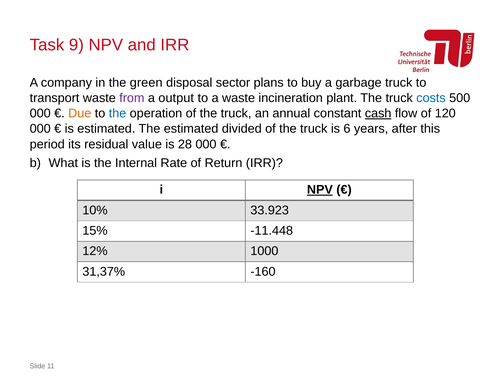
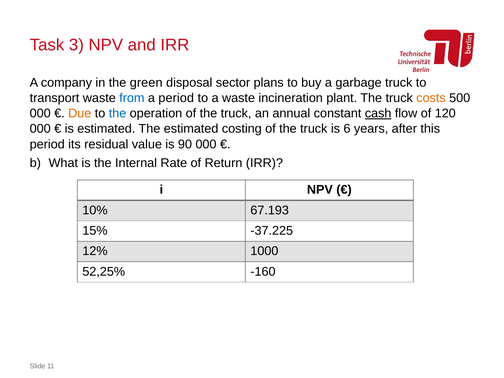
9: 9 -> 3
from colour: purple -> blue
a output: output -> period
costs colour: blue -> orange
divided: divided -> costing
28: 28 -> 90
NPV at (320, 190) underline: present -> none
33.923: 33.923 -> 67.193
-11.448: -11.448 -> -37.225
31,37%: 31,37% -> 52,25%
